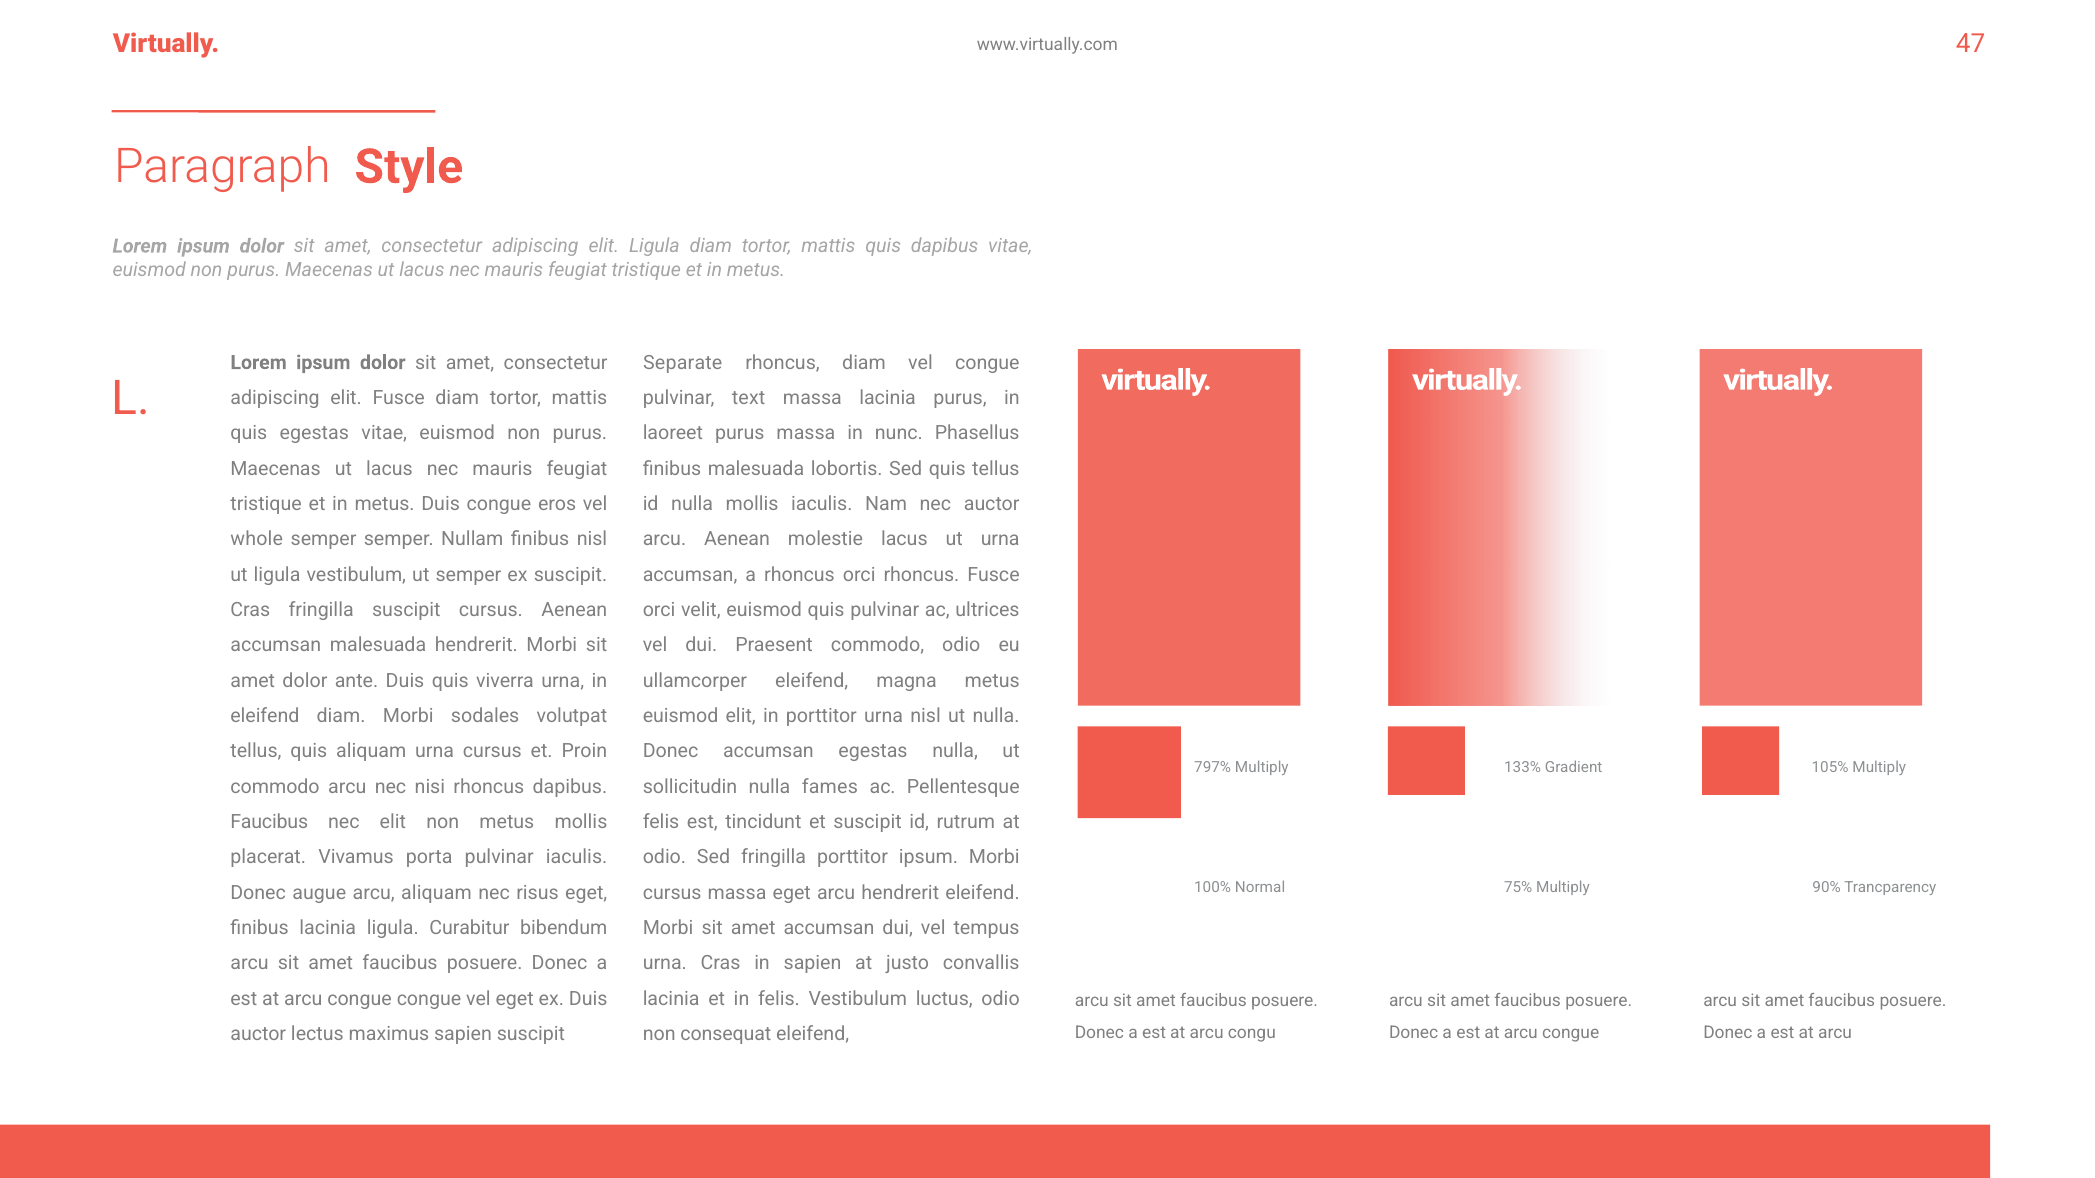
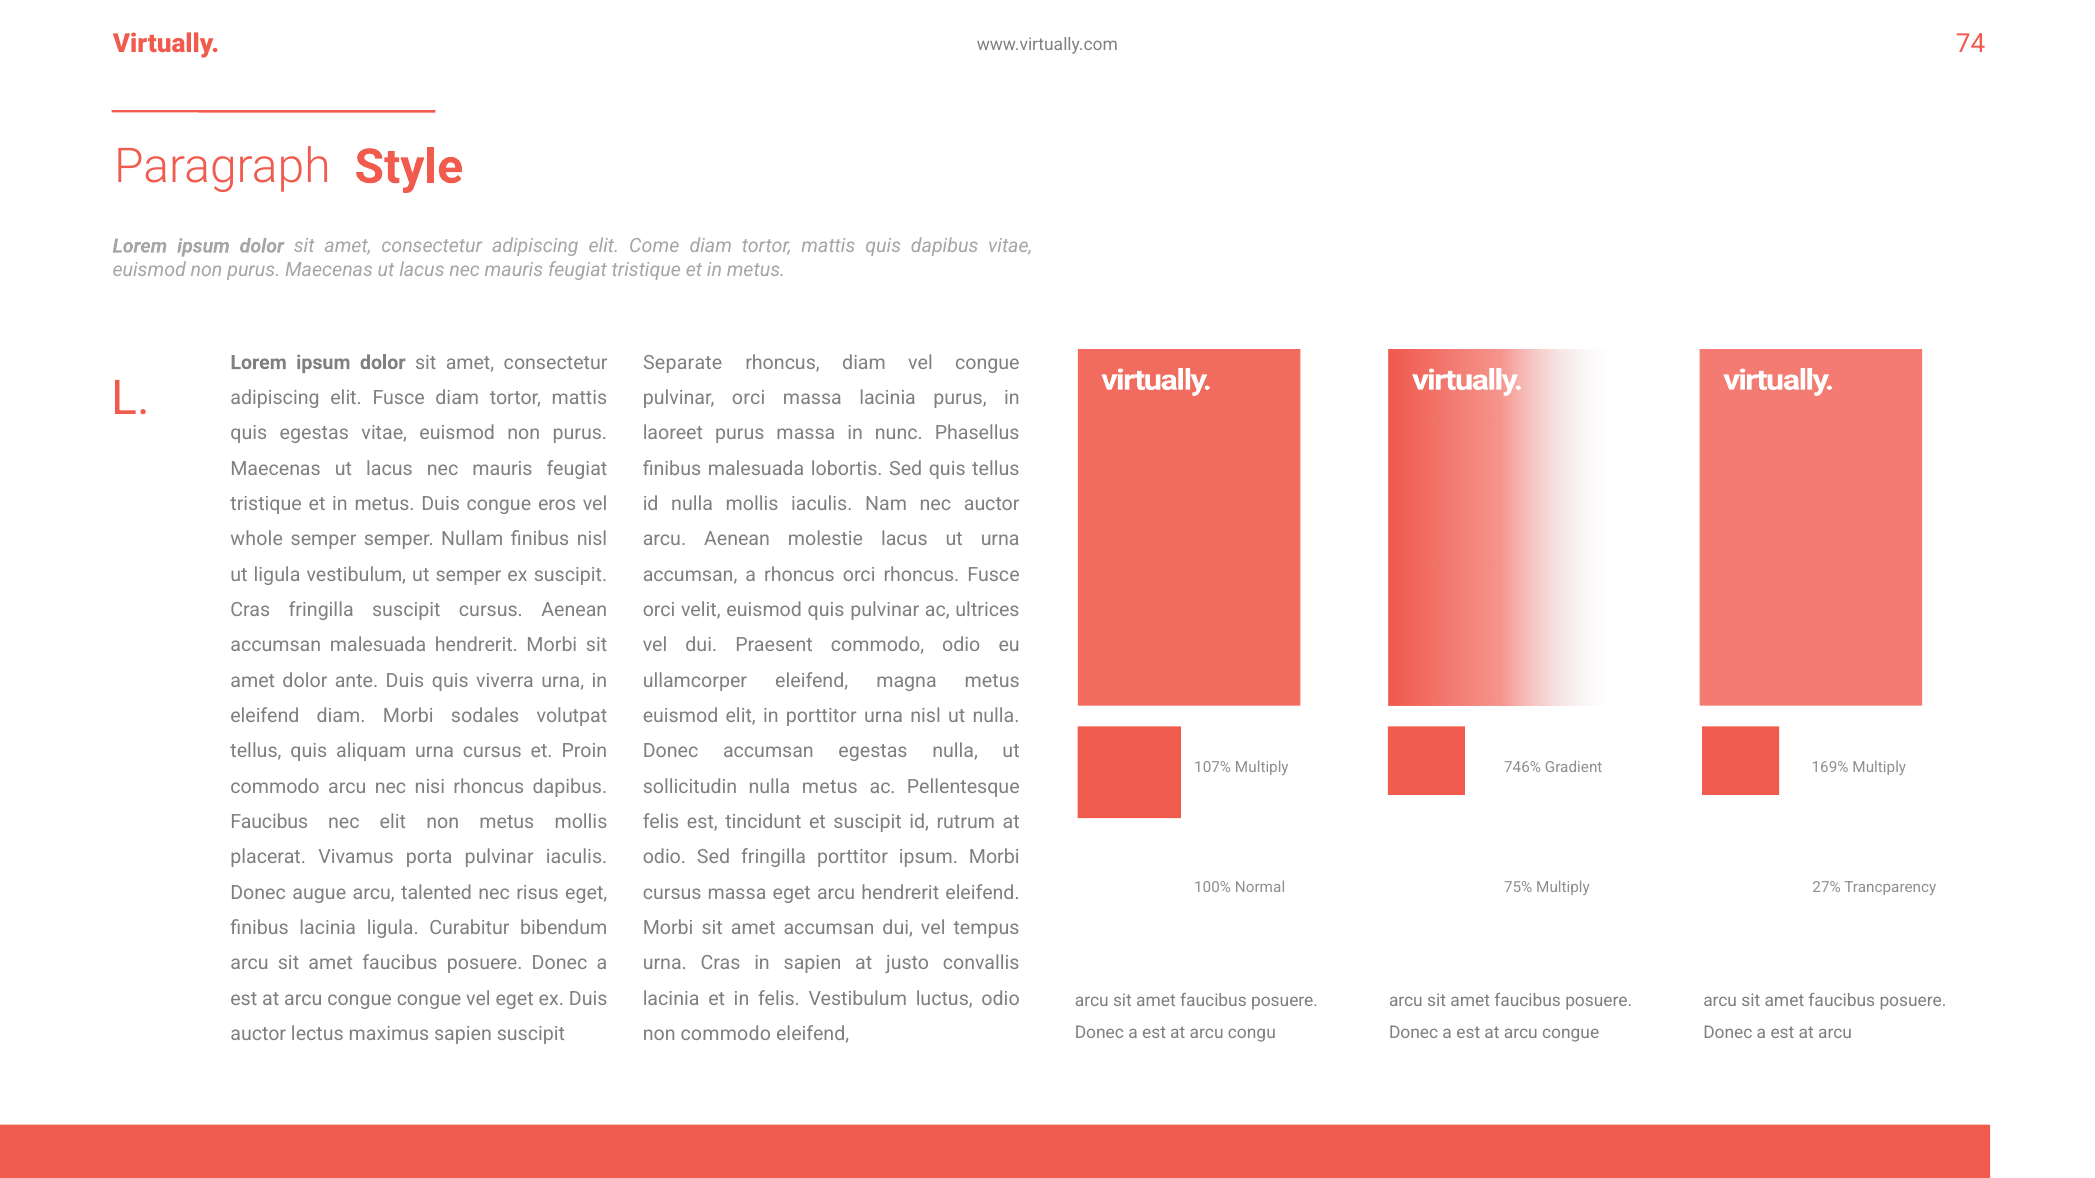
47: 47 -> 74
elit Ligula: Ligula -> Come
pulvinar text: text -> orci
797%: 797% -> 107%
133%: 133% -> 746%
105%: 105% -> 169%
nulla fames: fames -> metus
90%: 90% -> 27%
arcu aliquam: aliquam -> talented
non consequat: consequat -> commodo
